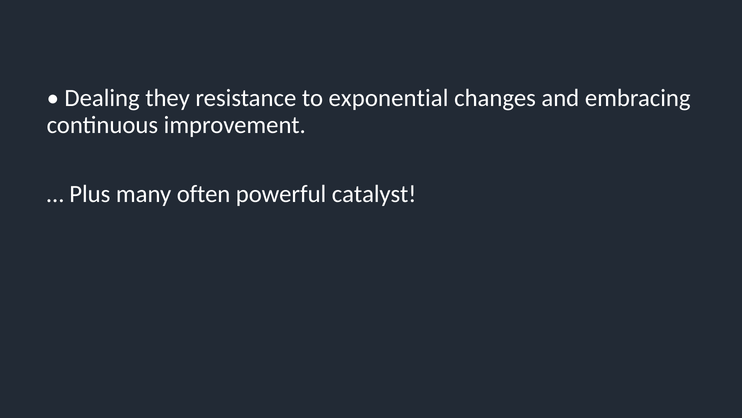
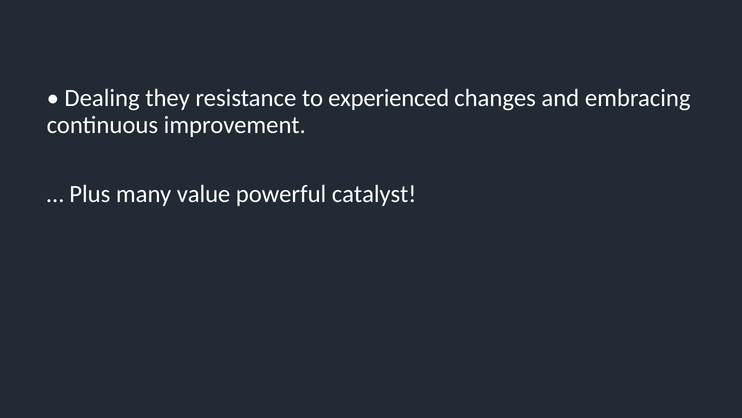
exponential: exponential -> experienced
often: often -> value
